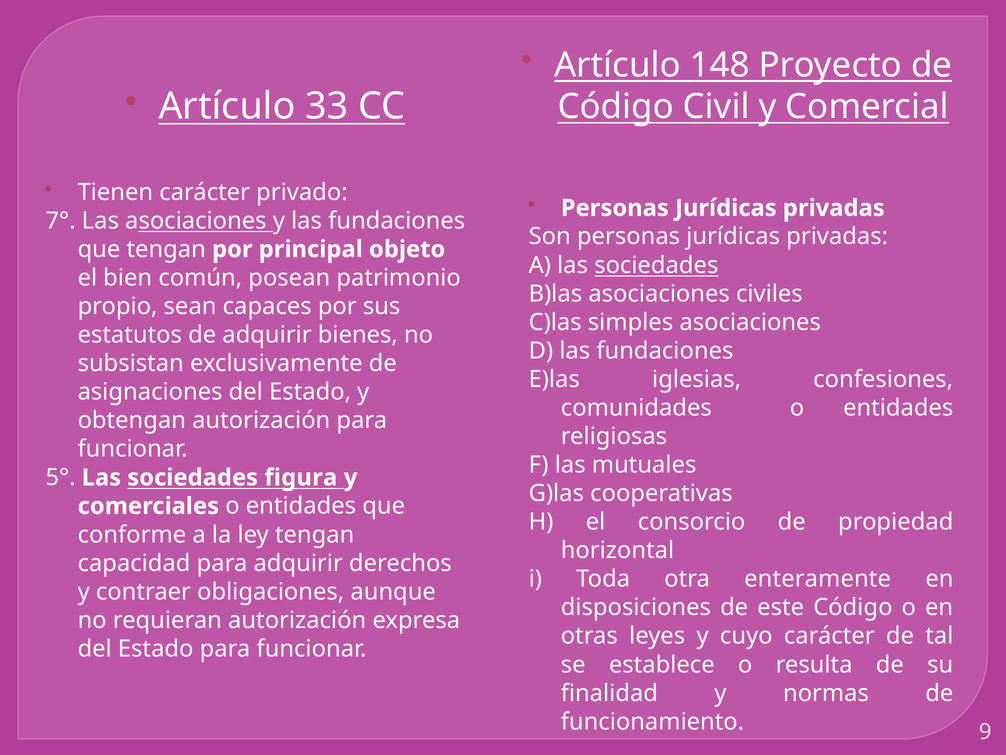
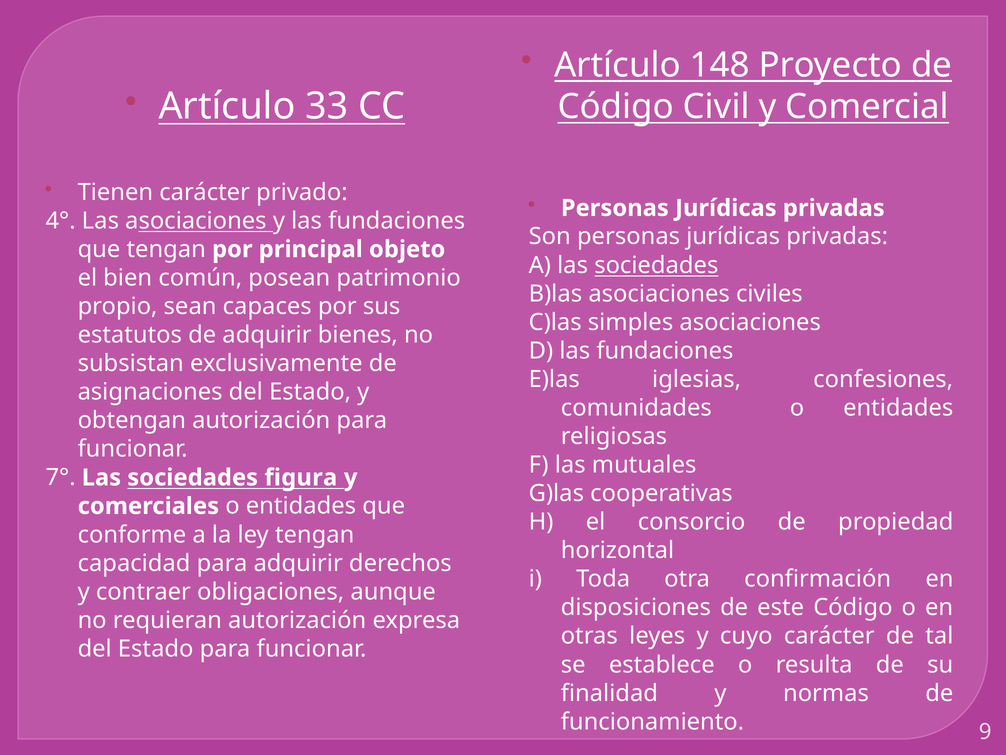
7°: 7° -> 4°
5°: 5° -> 7°
enteramente: enteramente -> confirmación
